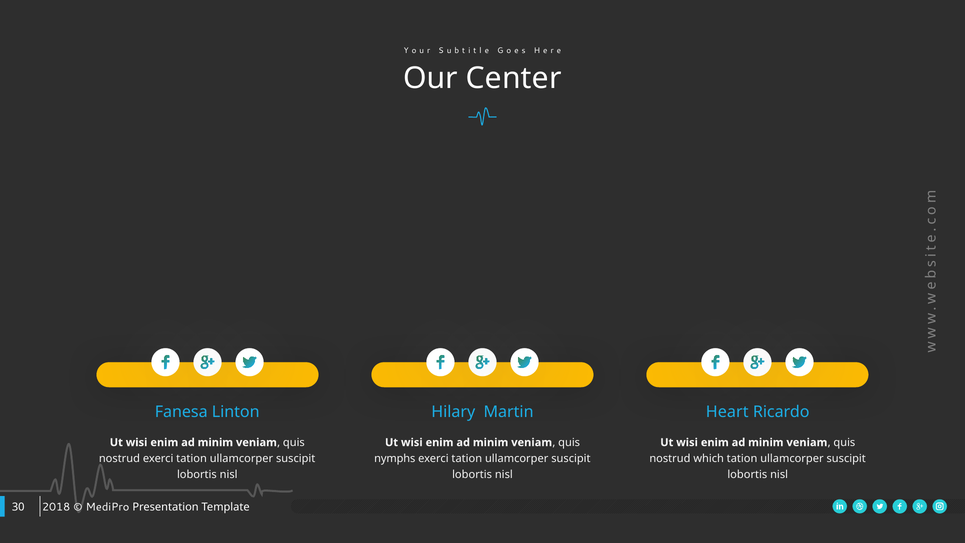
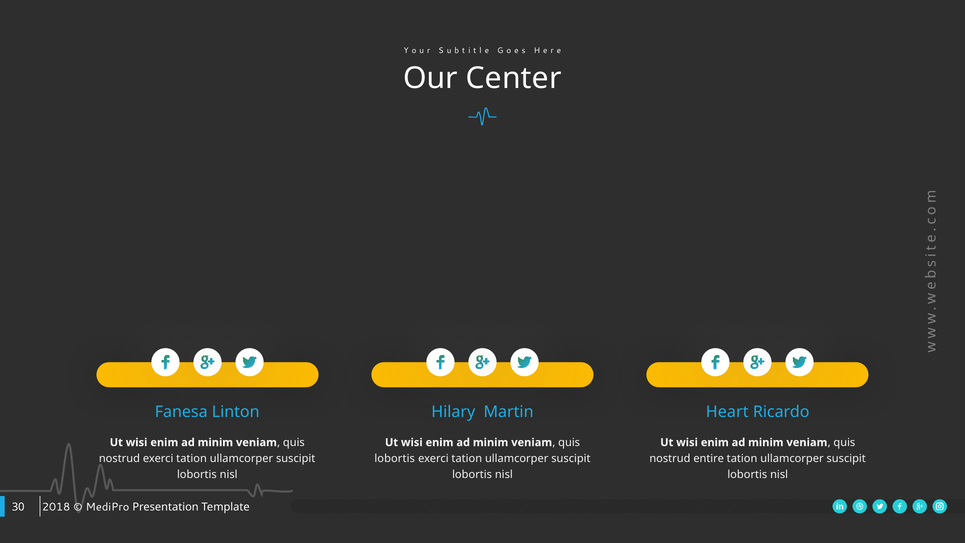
nymphs at (395, 458): nymphs -> lobortis
which: which -> entire
